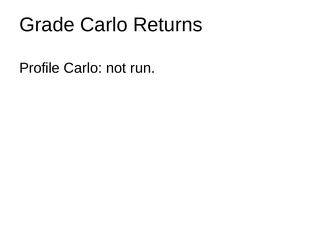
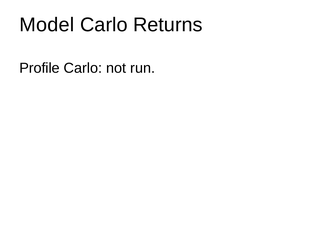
Grade: Grade -> Model
